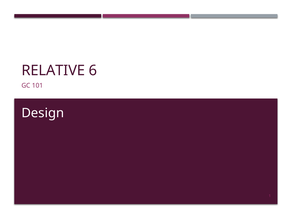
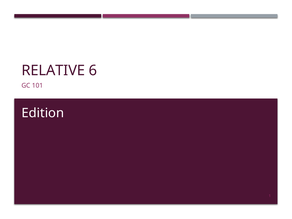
Design: Design -> Edition
